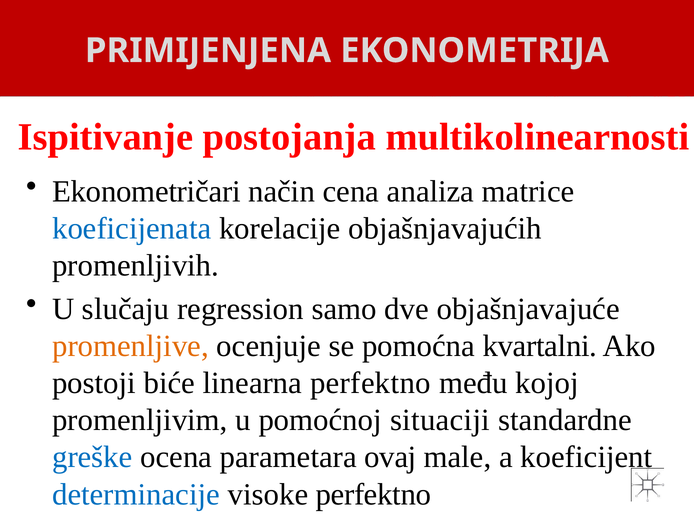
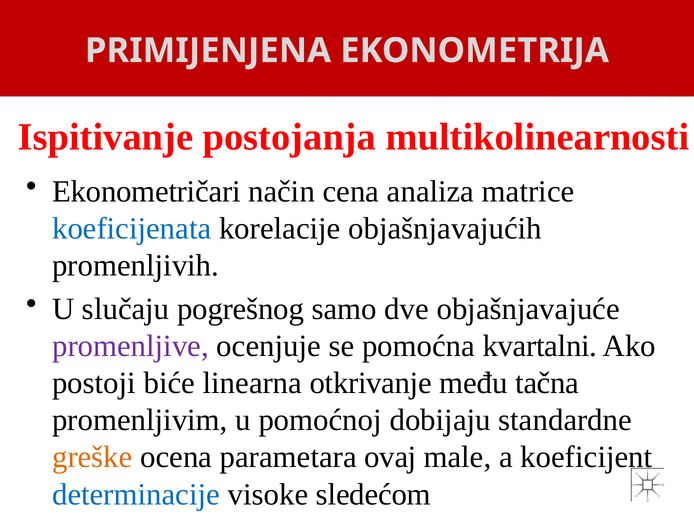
regression: regression -> pogrešnog
promenljive colour: orange -> purple
linearna perfektno: perfektno -> otkrivanje
kojoj: kojoj -> tačna
situaciji: situaciji -> dobijaju
greške colour: blue -> orange
visoke perfektno: perfektno -> sledećom
